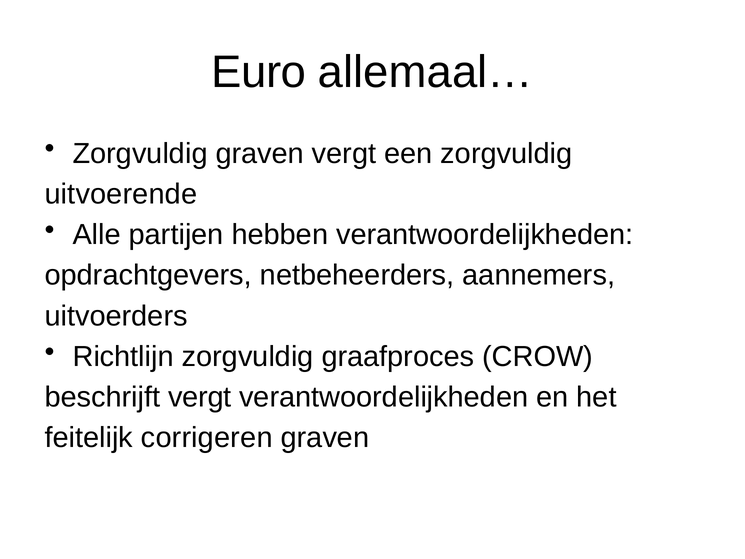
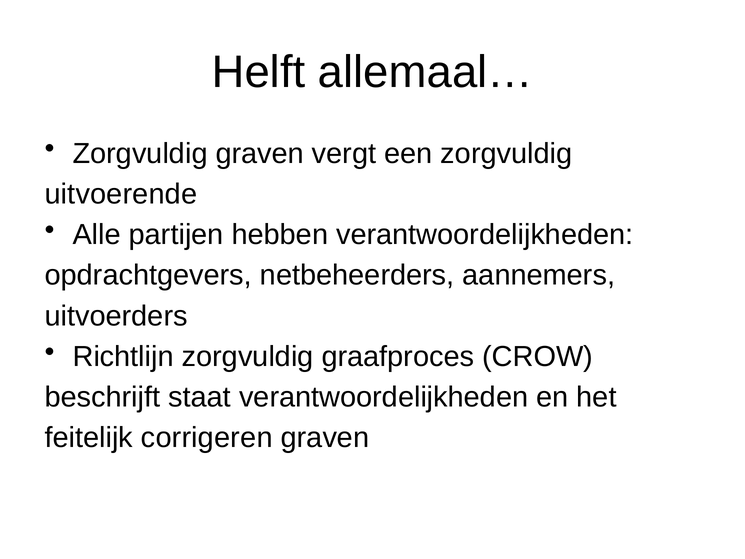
Euro: Euro -> Helft
beschrijft vergt: vergt -> staat
